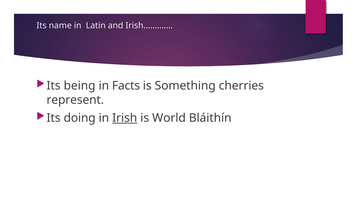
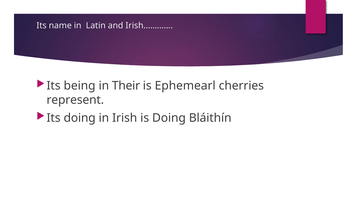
Facts: Facts -> Their
Something: Something -> Ephemearl
Irish underline: present -> none
is World: World -> Doing
